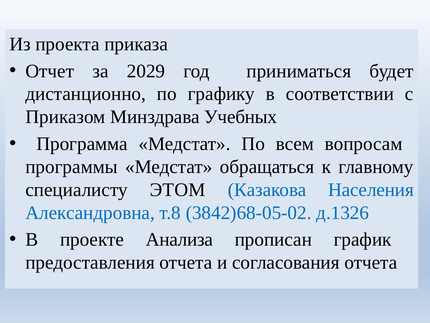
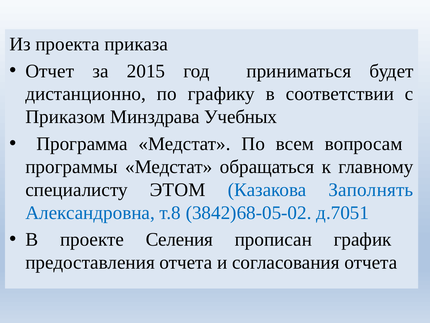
2029: 2029 -> 2015
Населения: Населения -> Заполнять
д.1326: д.1326 -> д.7051
Анализа: Анализа -> Селения
